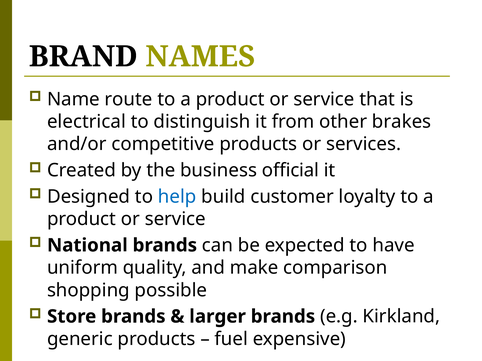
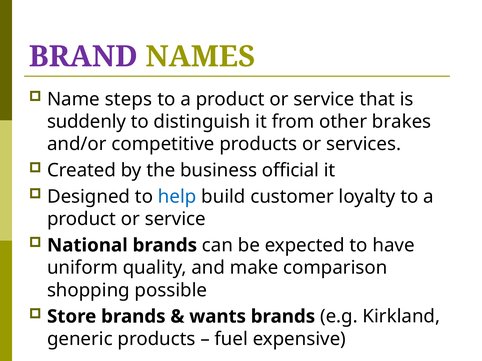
BRAND colour: black -> purple
route: route -> steps
electrical: electrical -> suddenly
larger: larger -> wants
